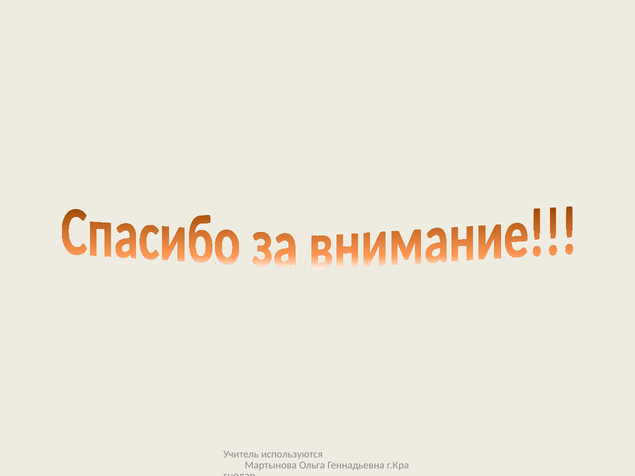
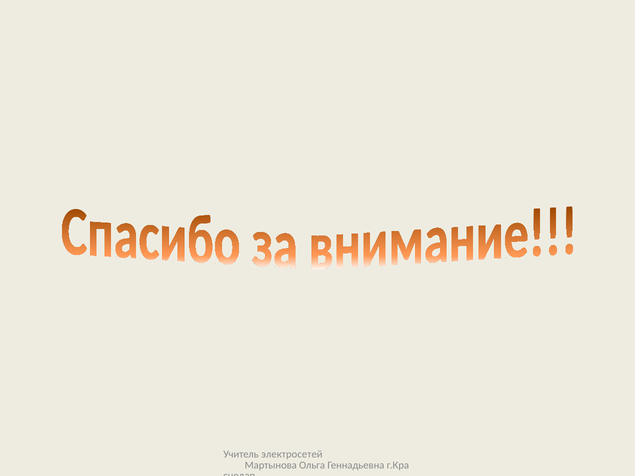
используются: используются -> электросетей
